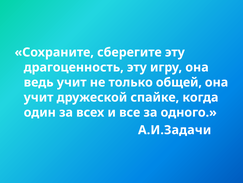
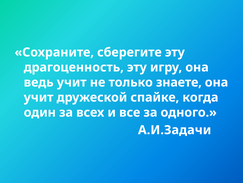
общей: общей -> знаете
